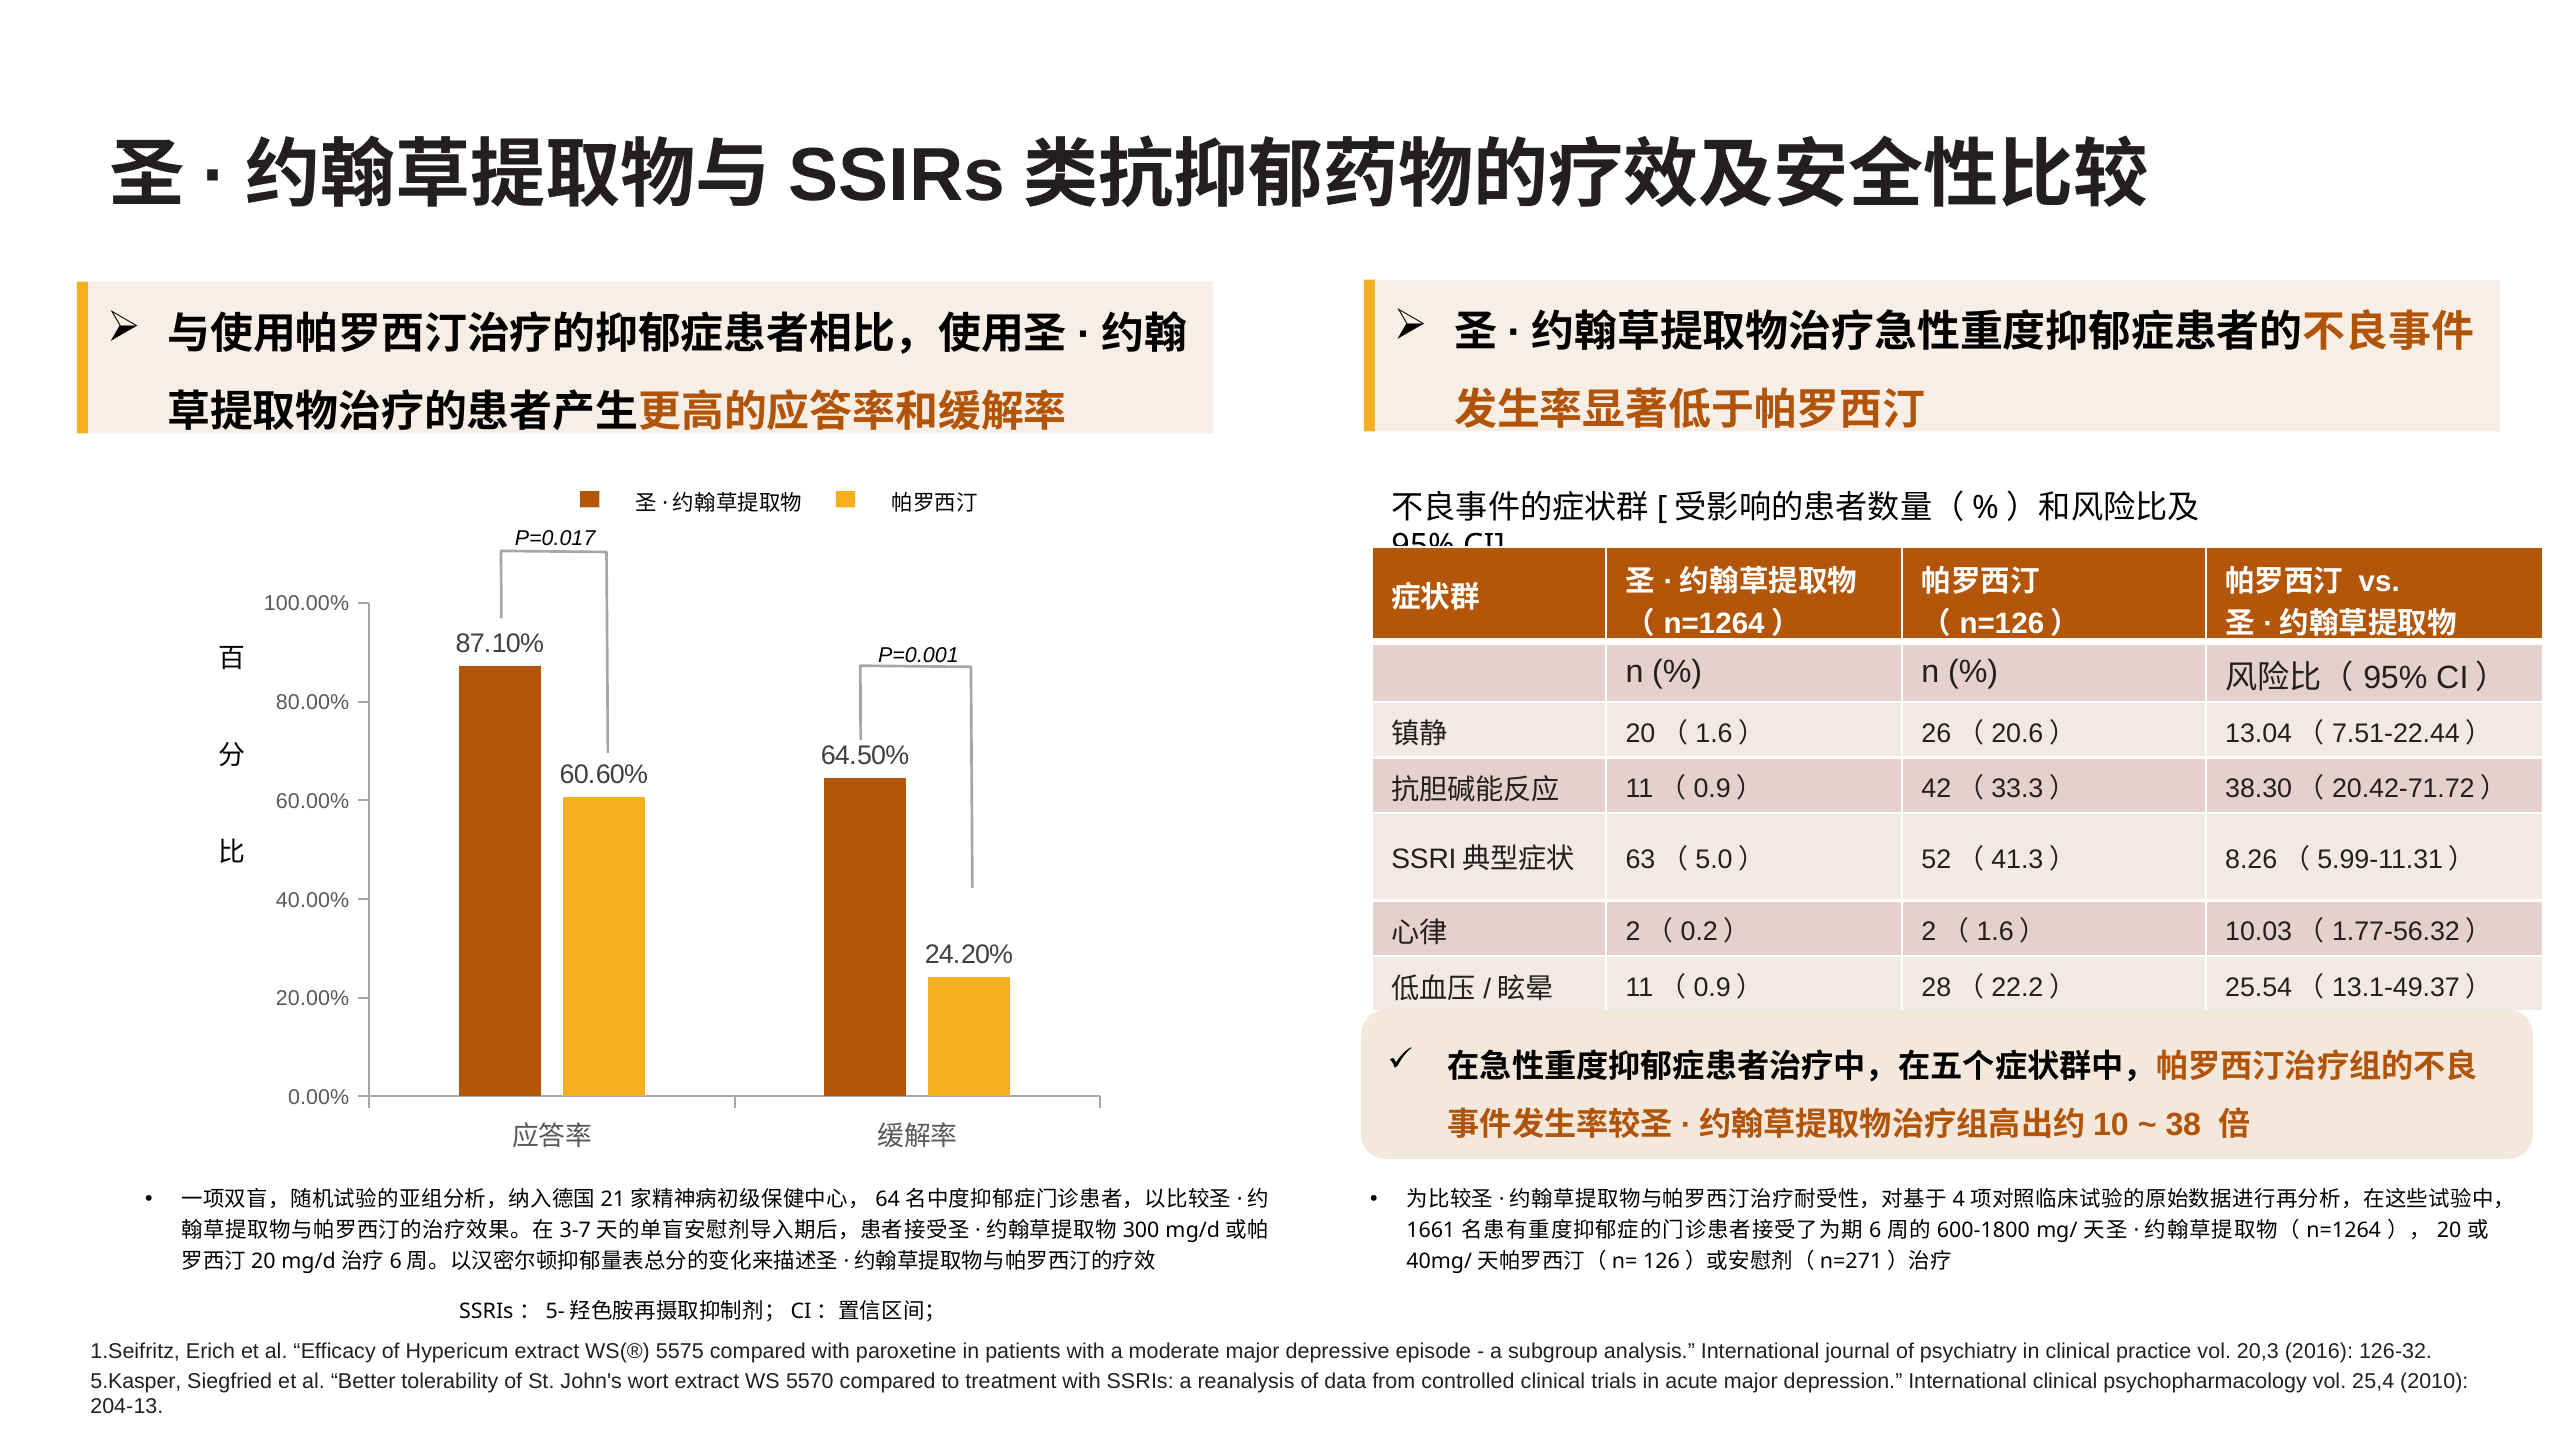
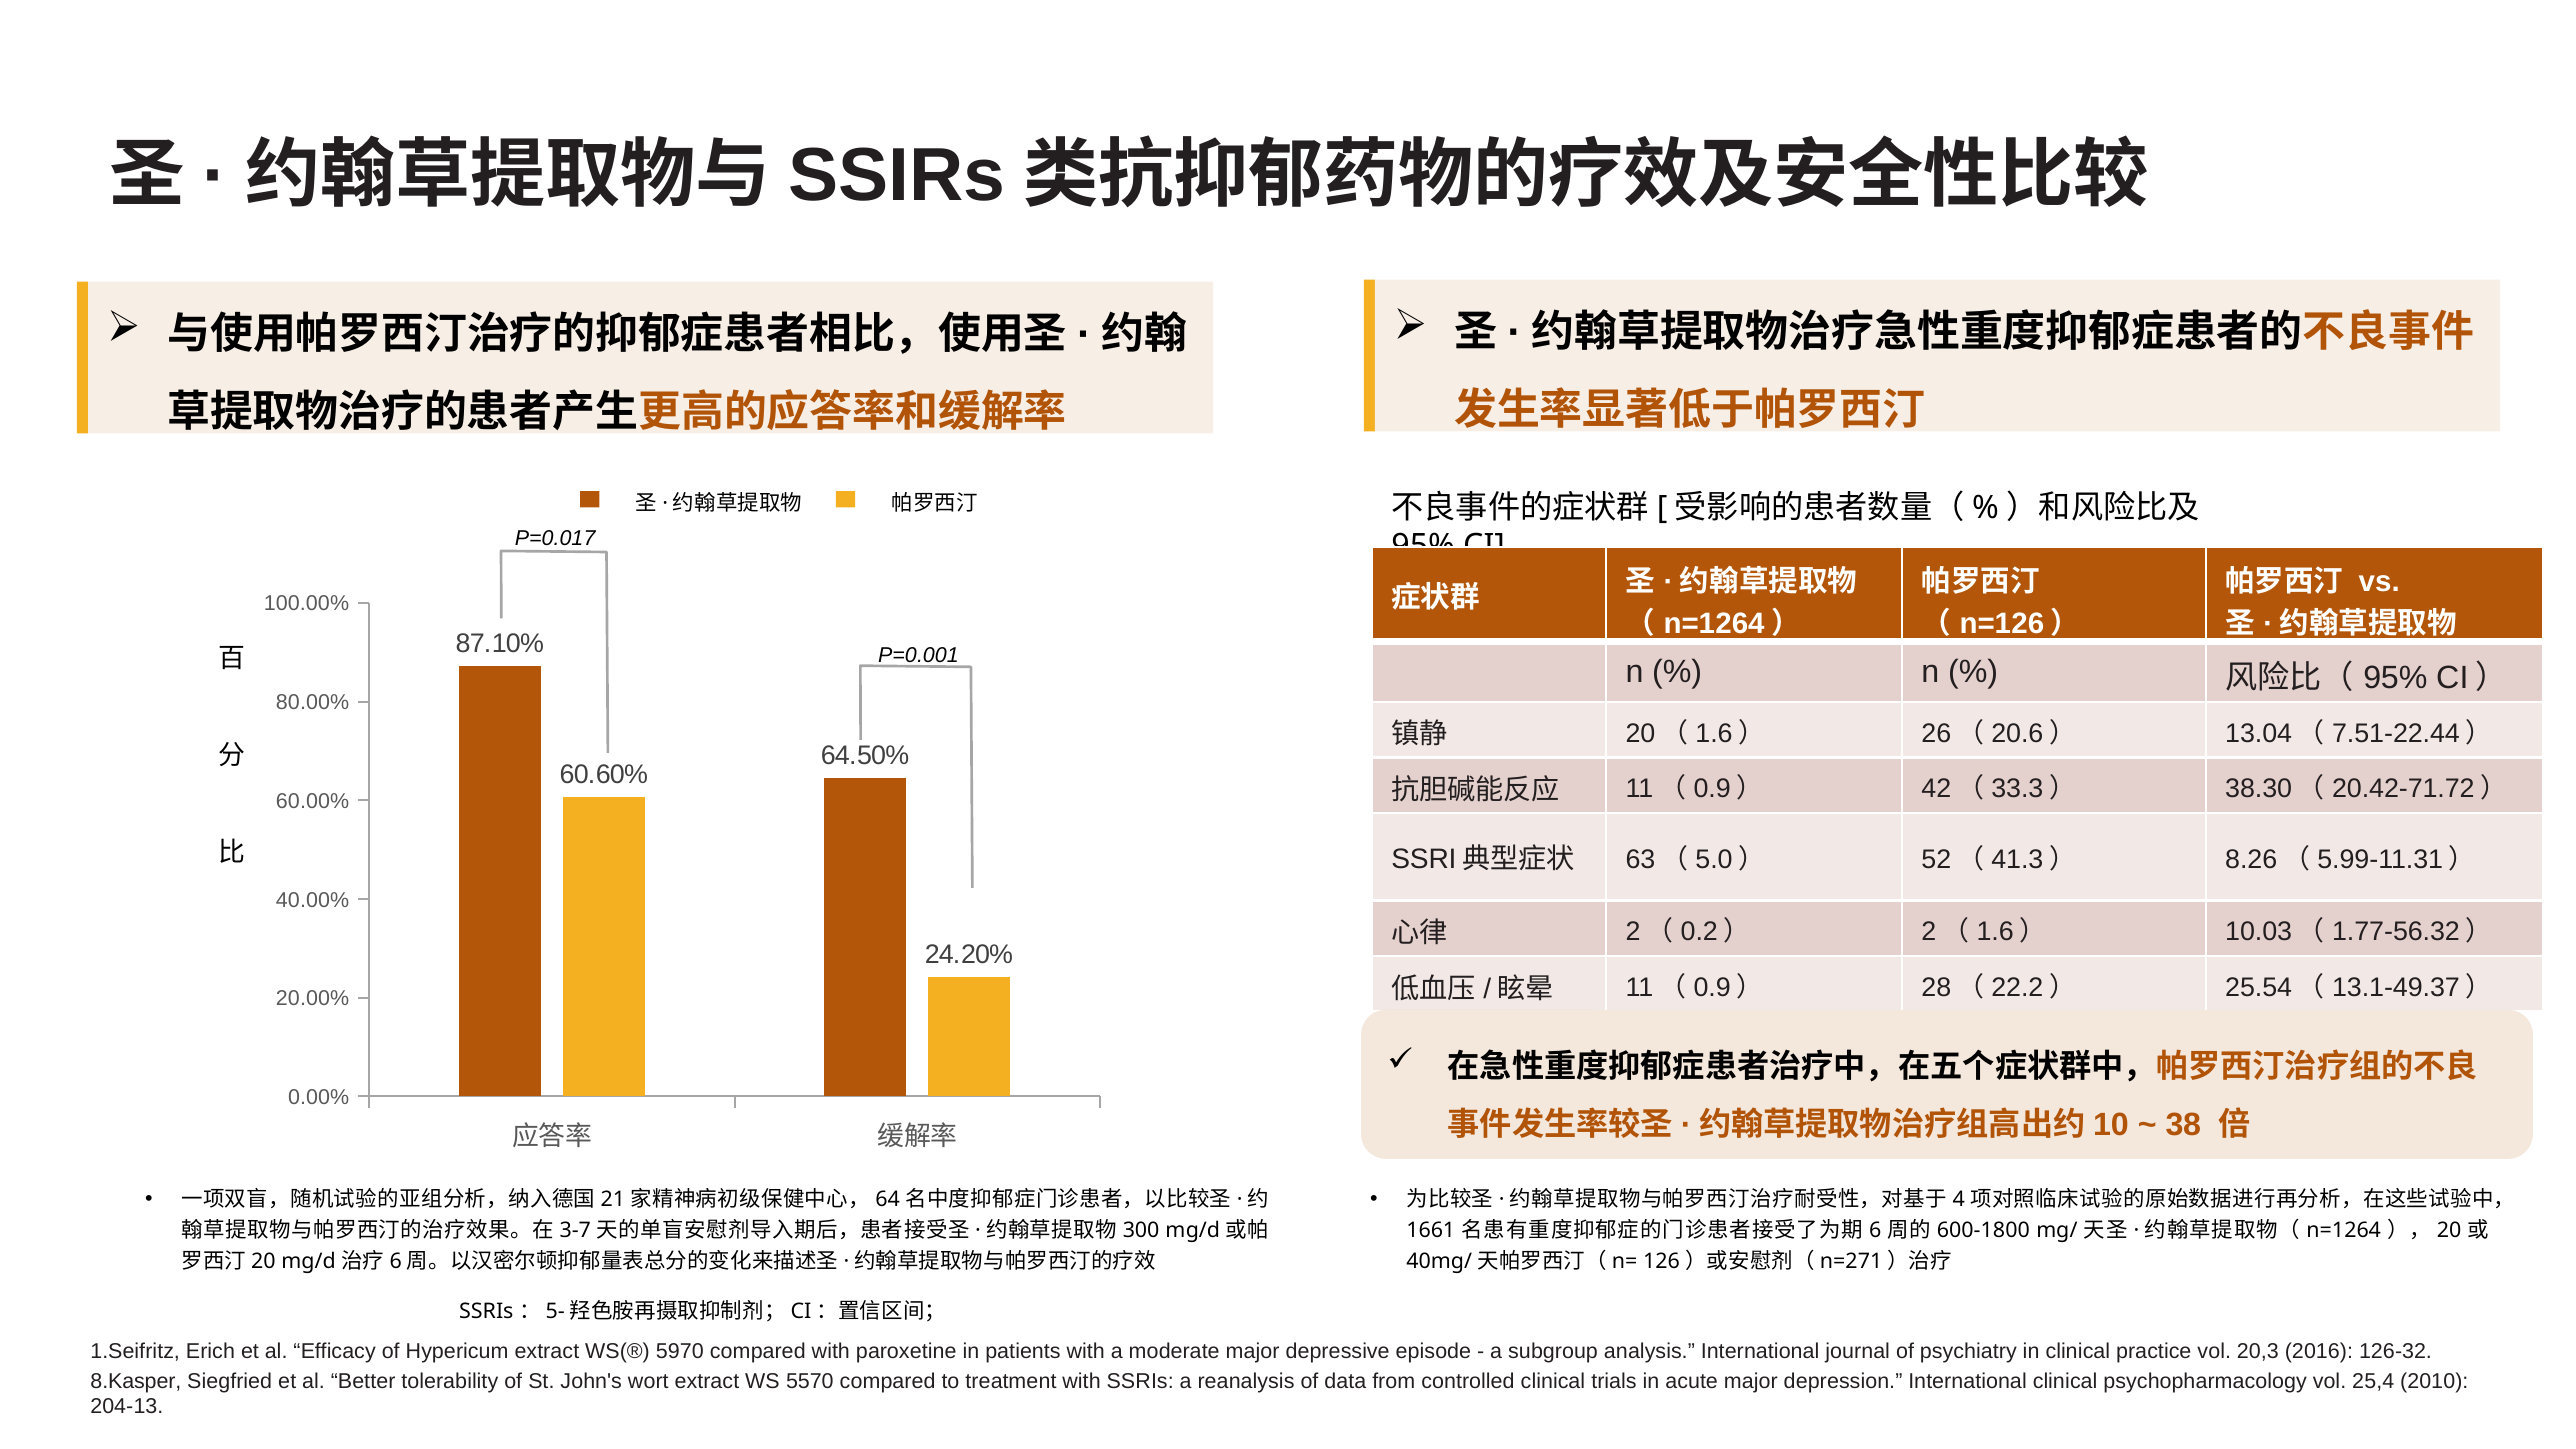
5575: 5575 -> 5970
5.Kasper: 5.Kasper -> 8.Kasper
